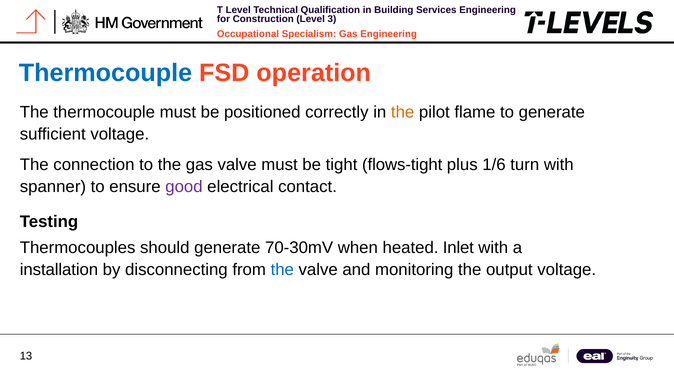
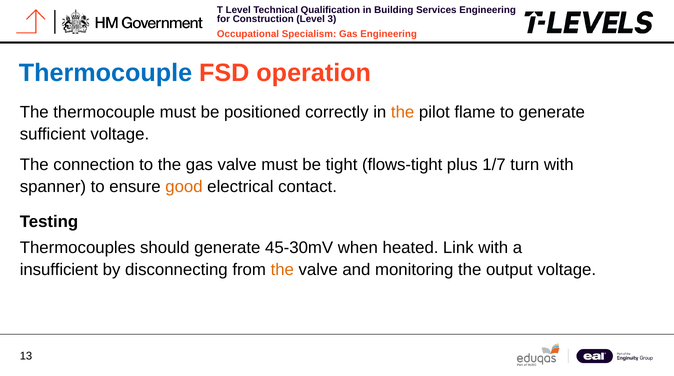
1/6: 1/6 -> 1/7
good colour: purple -> orange
70-30mV: 70-30mV -> 45-30mV
Inlet: Inlet -> Link
installation: installation -> insufficient
the at (282, 270) colour: blue -> orange
